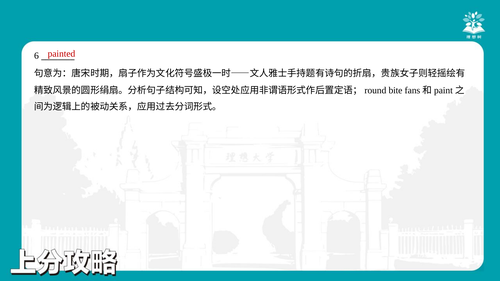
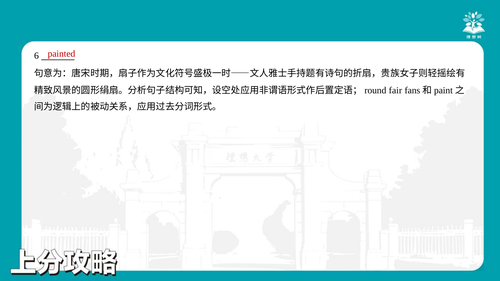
bite: bite -> fair
